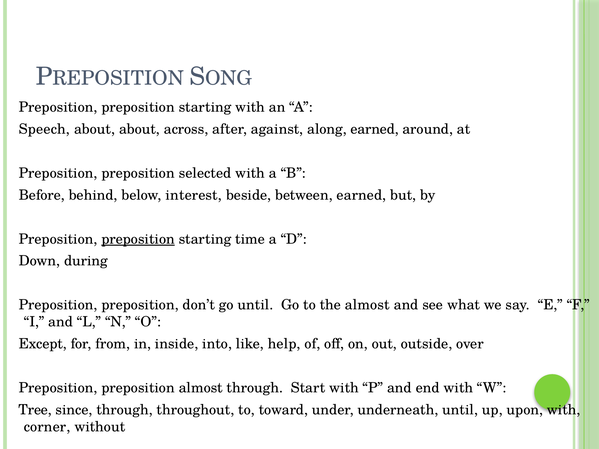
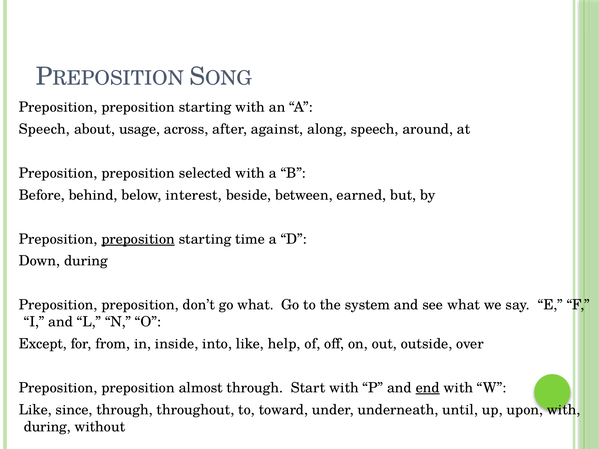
about about: about -> usage
along earned: earned -> speech
go until: until -> what
the almost: almost -> system
end underline: none -> present
Tree at (35, 410): Tree -> Like
corner at (47, 427): corner -> during
